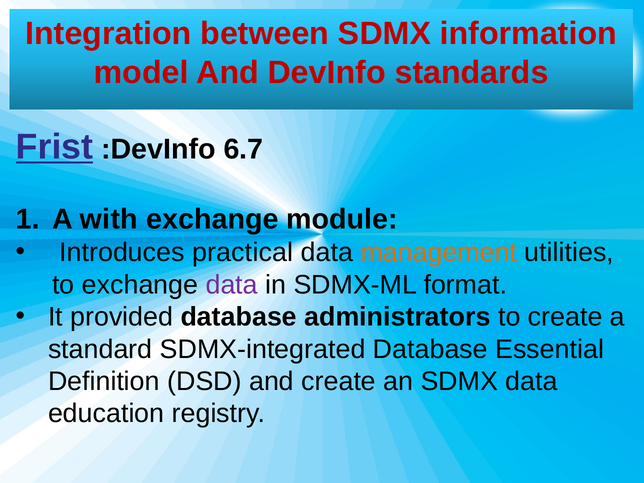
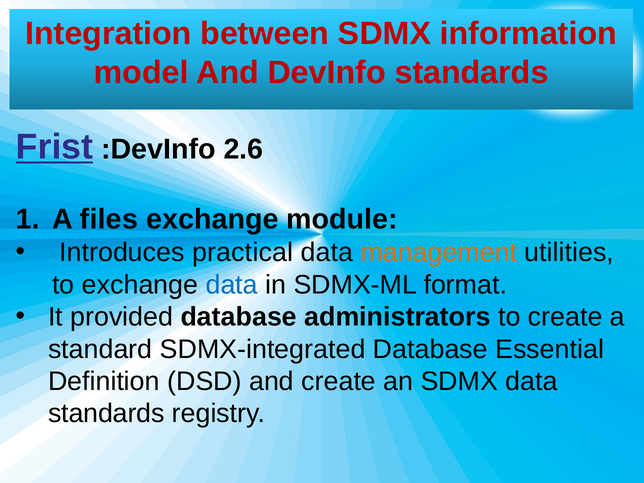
6.7: 6.7 -> 2.6
with: with -> files
data at (232, 285) colour: purple -> blue
education at (106, 414): education -> standards
